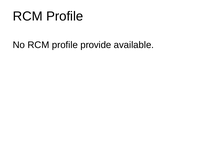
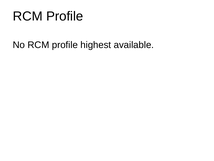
provide: provide -> highest
